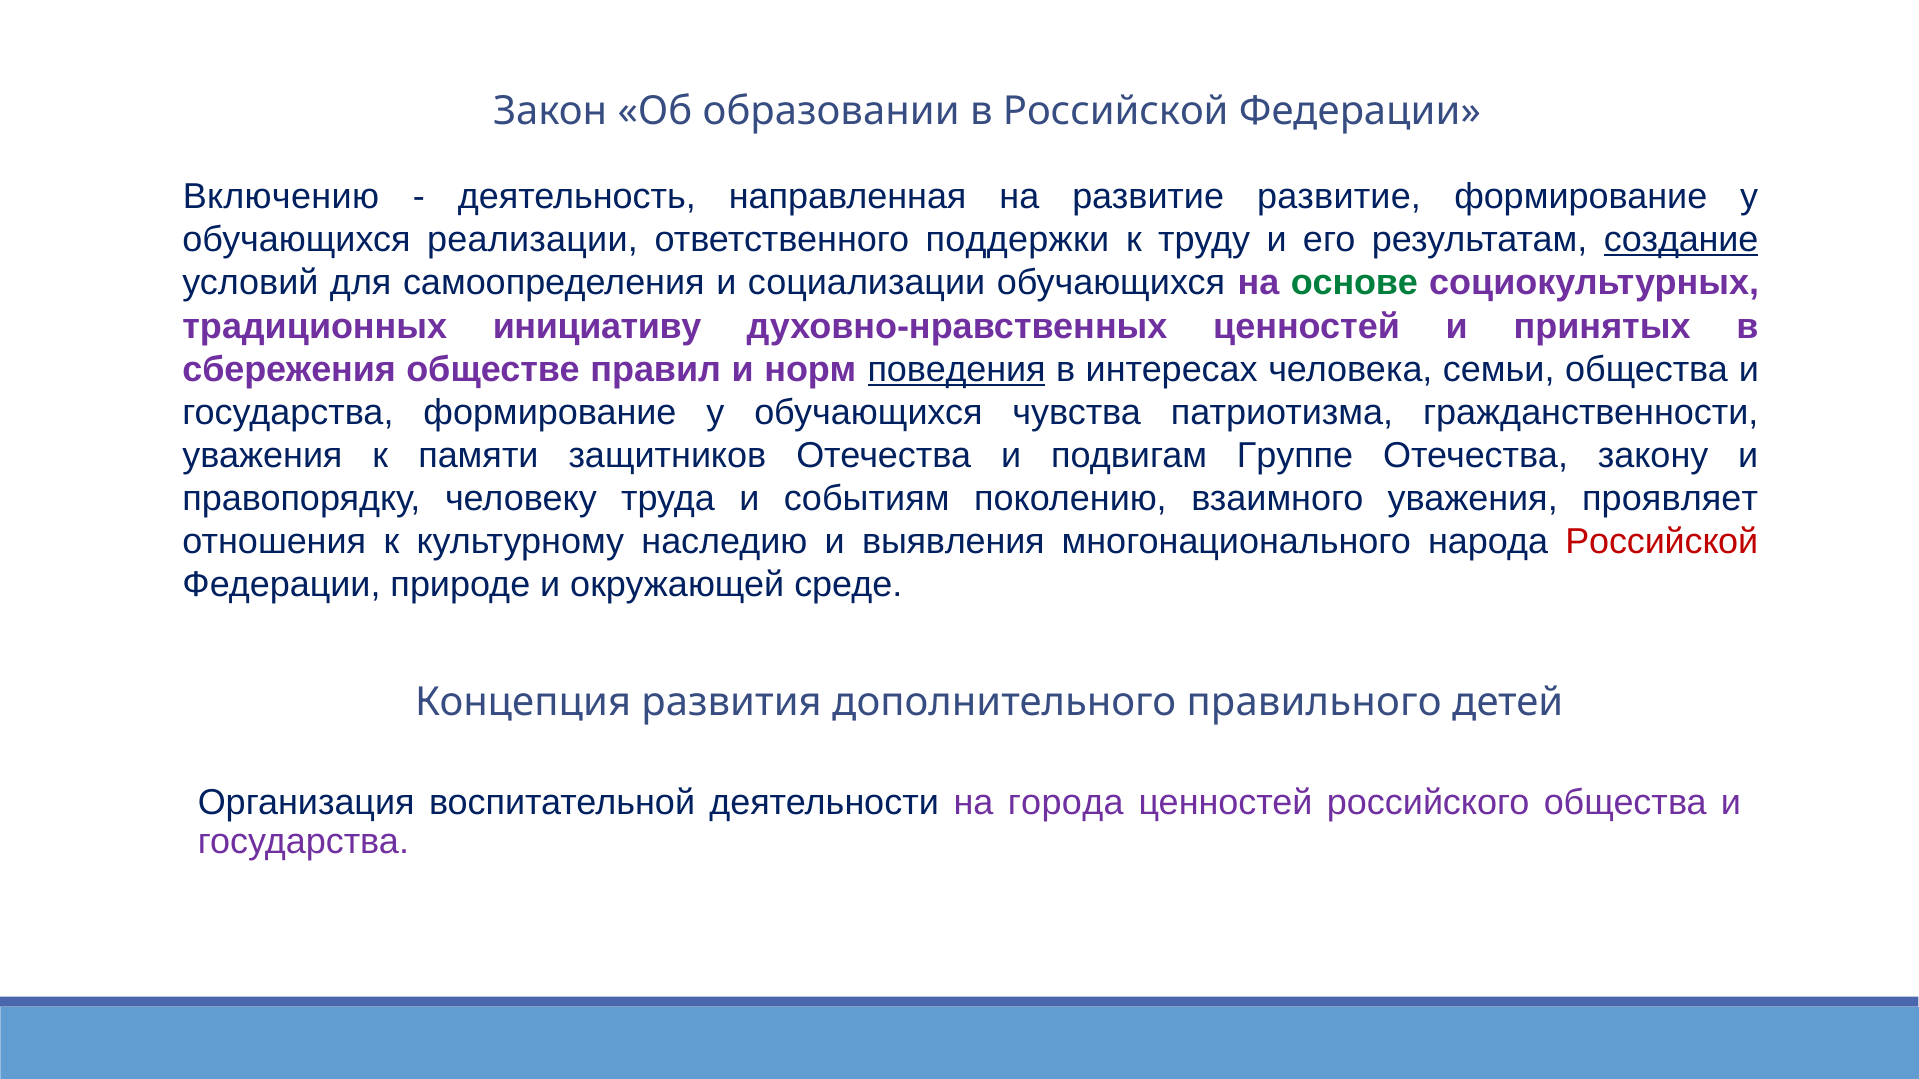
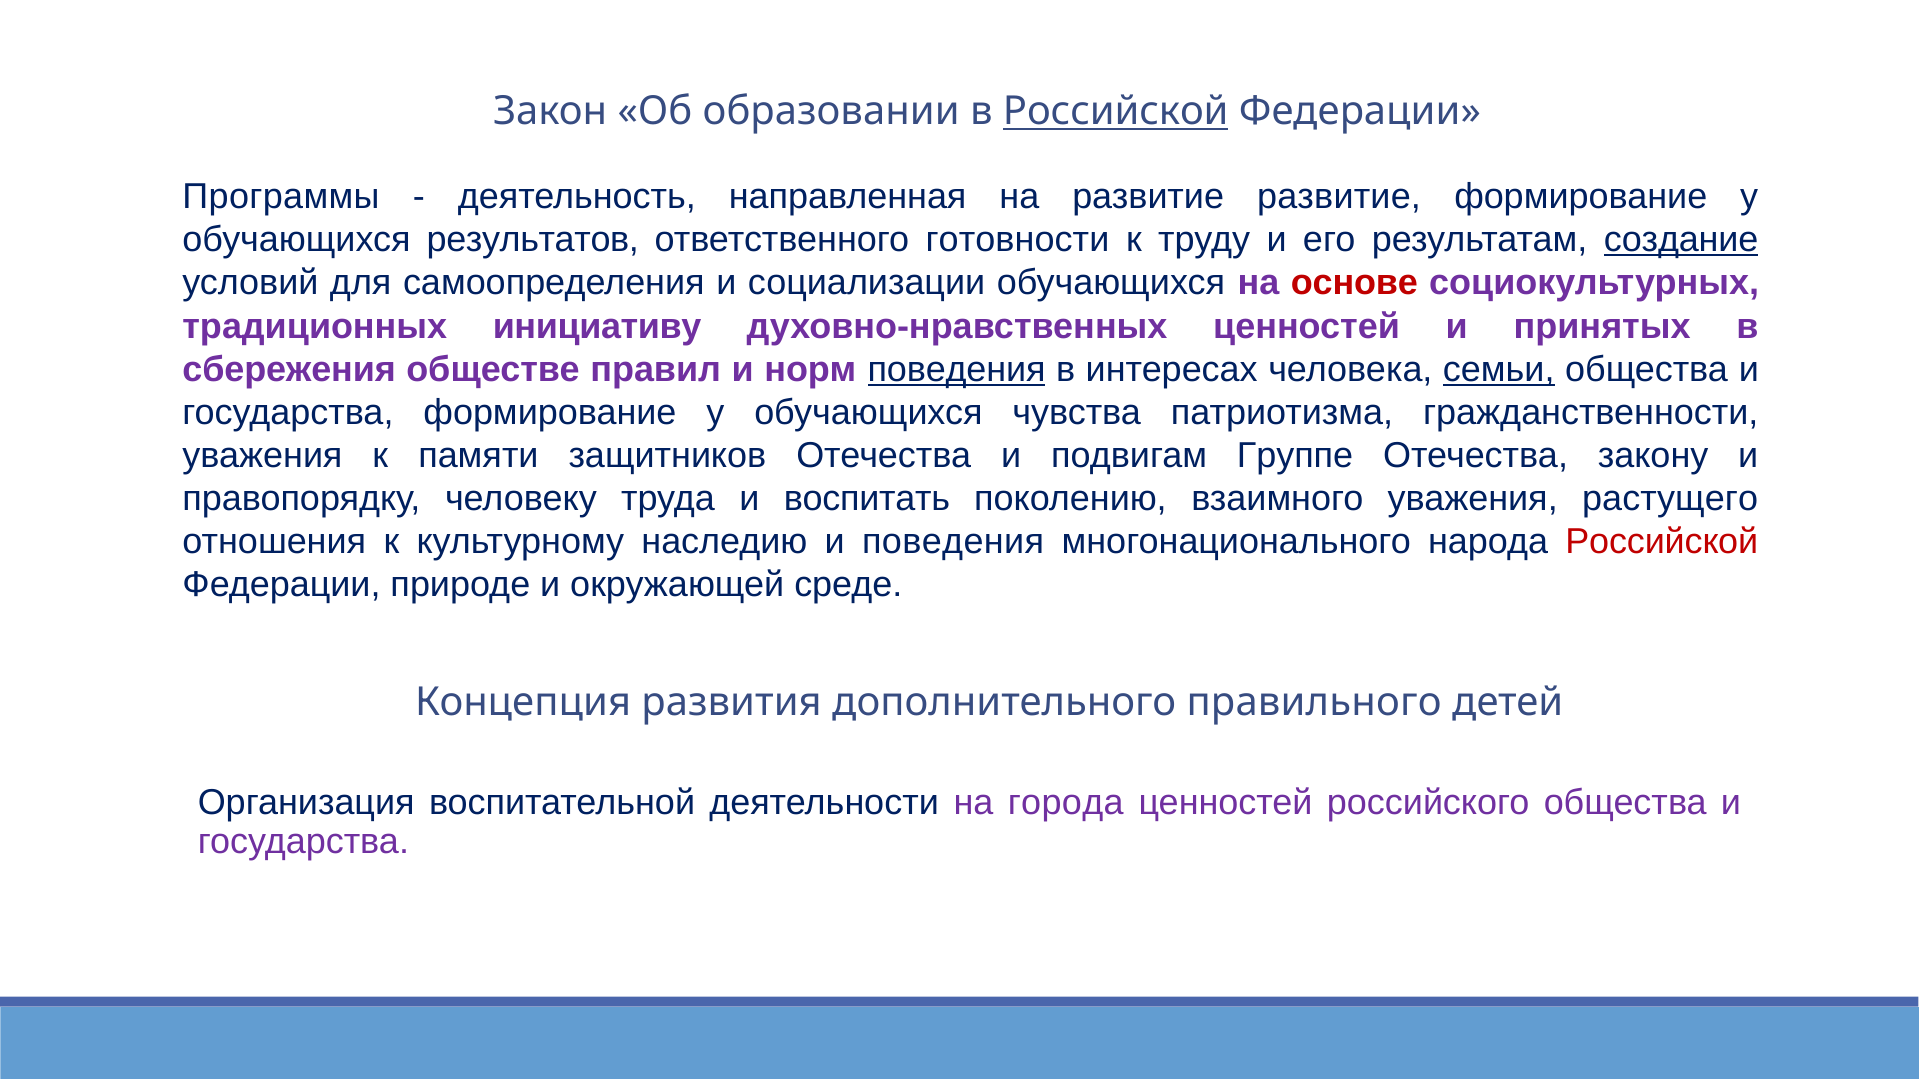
Российской at (1116, 112) underline: none -> present
Включению: Включению -> Программы
реализации: реализации -> результатов
поддержки: поддержки -> готовности
основе colour: green -> red
семьи underline: none -> present
событиям: событиям -> воспитать
проявляет: проявляет -> растущего
и выявления: выявления -> поведения
